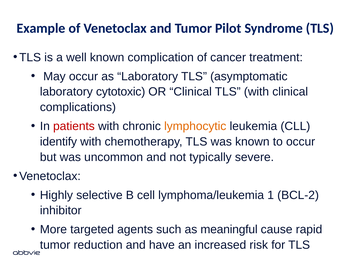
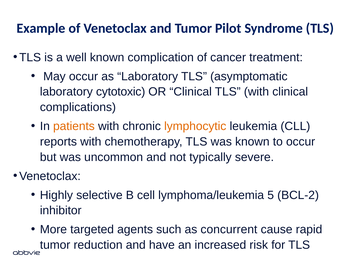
patients colour: red -> orange
identify: identify -> reports
1: 1 -> 5
meaningful: meaningful -> concurrent
